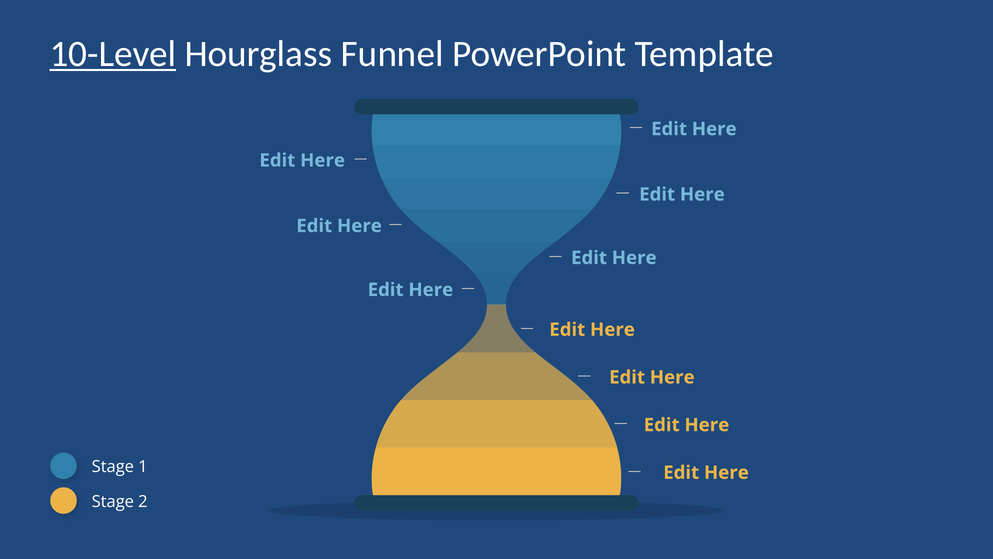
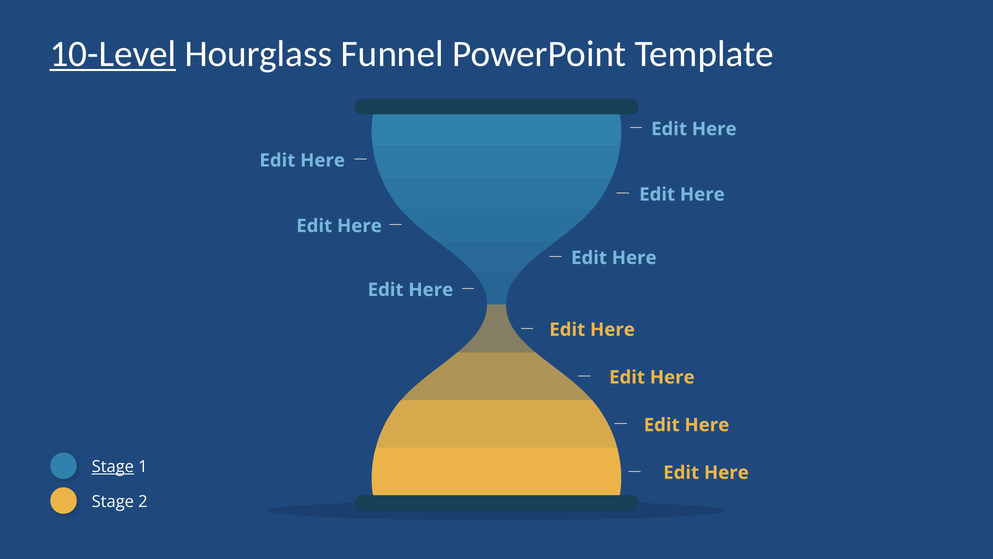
Stage at (113, 467) underline: none -> present
